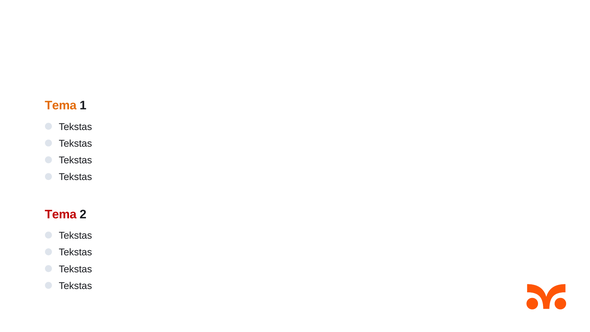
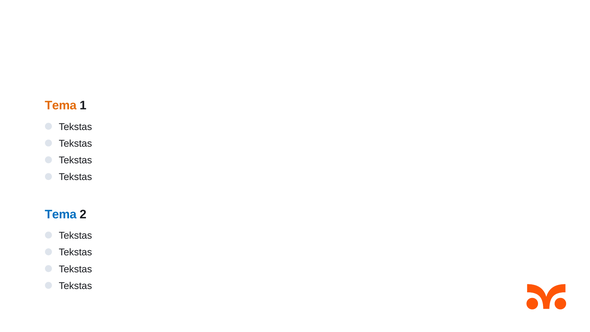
Tema at (61, 214) colour: red -> blue
